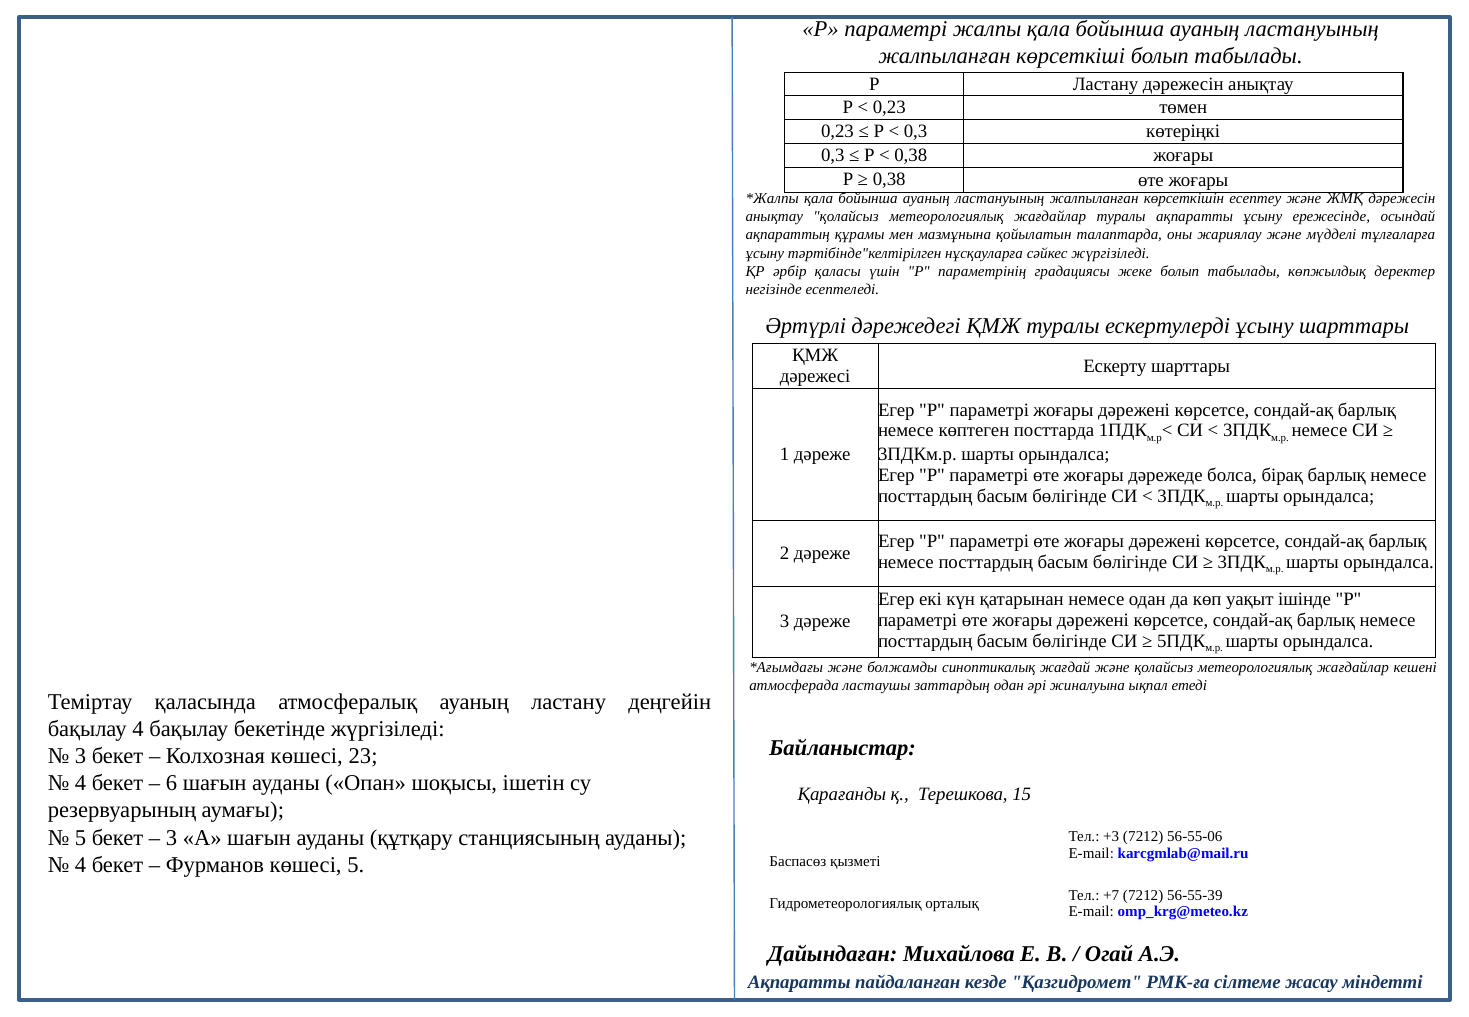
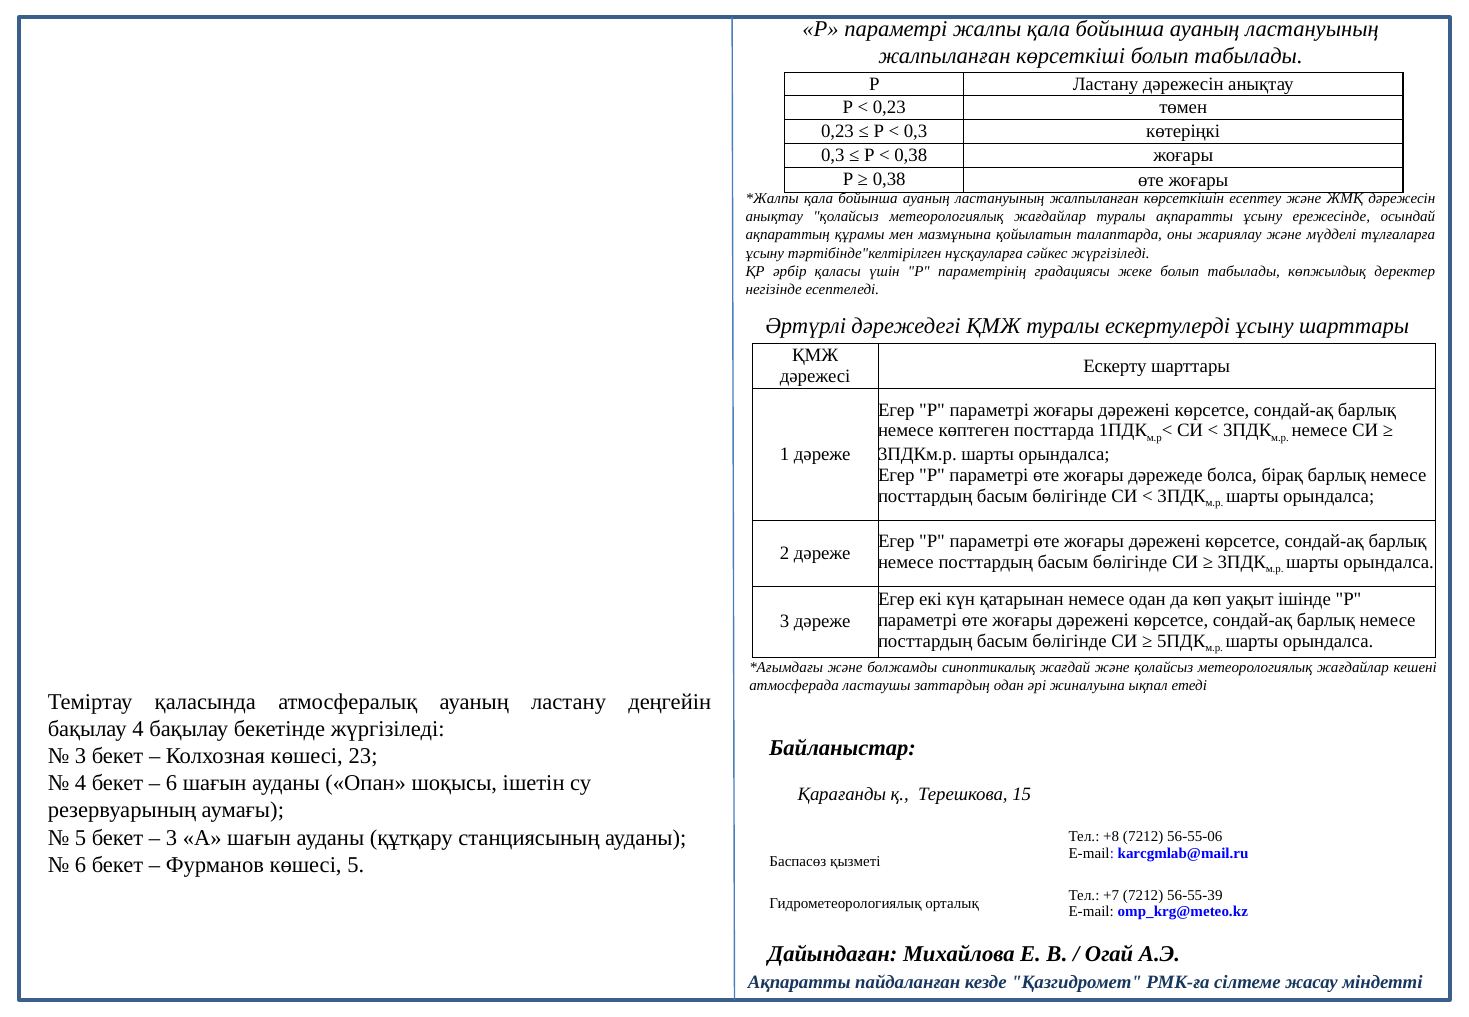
+3: +3 -> +8
4 at (81, 865): 4 -> 6
